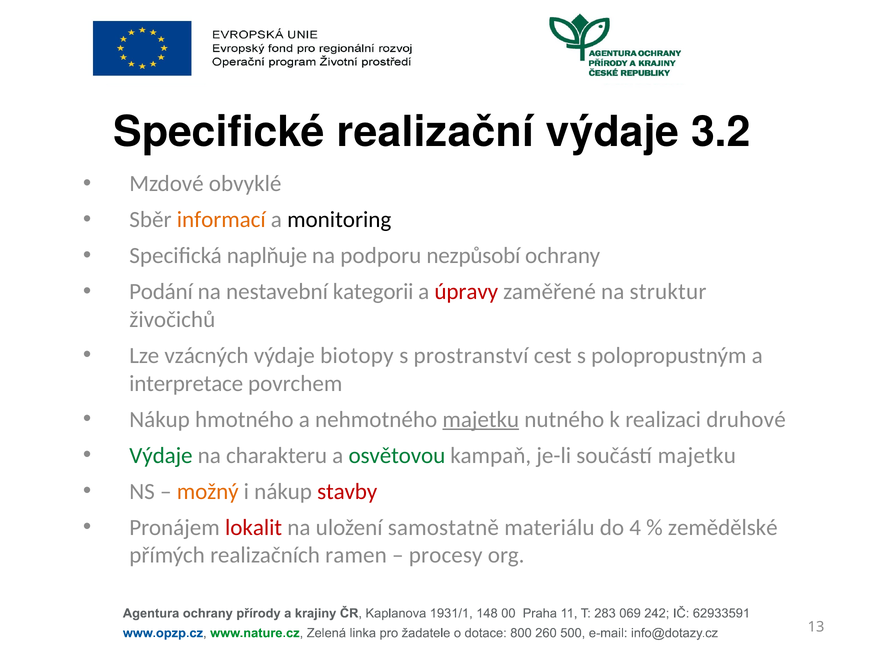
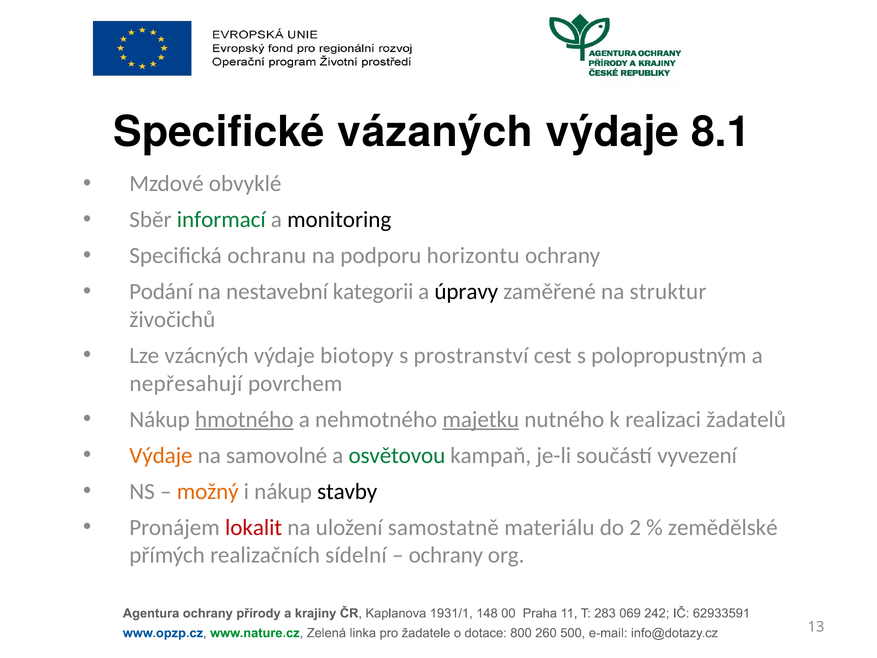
realizační: realizační -> vázaných
3.2: 3.2 -> 8.1
informací colour: orange -> green
naplňuje: naplňuje -> ochranu
nezpůsobí: nezpůsobí -> horizontu
úpravy colour: red -> black
interpretace: interpretace -> nepřesahují
hmotného underline: none -> present
druhové: druhové -> žadatelů
Výdaje at (161, 455) colour: green -> orange
charakteru: charakteru -> samovolné
součástí majetku: majetku -> vyvezení
stavby colour: red -> black
4: 4 -> 2
ramen: ramen -> sídelní
procesy at (446, 555): procesy -> ochrany
